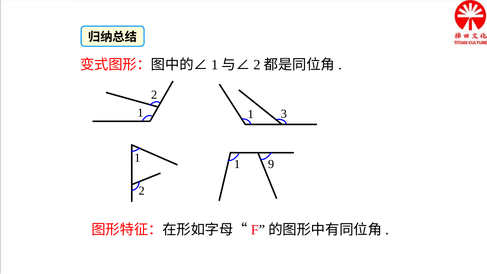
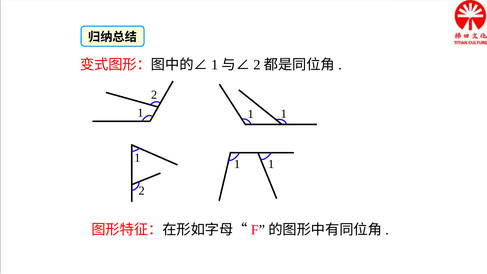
3 at (284, 114): 3 -> 1
9 at (271, 164): 9 -> 1
